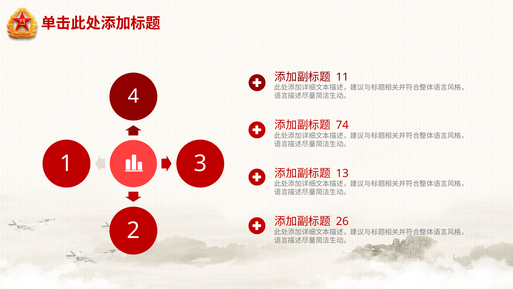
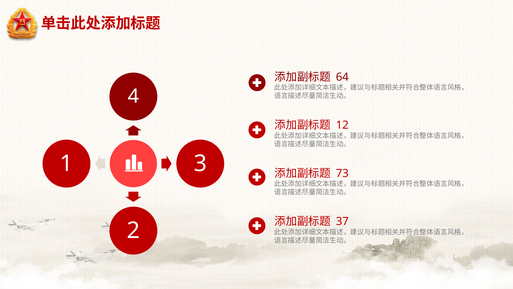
11: 11 -> 64
74: 74 -> 12
13: 13 -> 73
26: 26 -> 37
